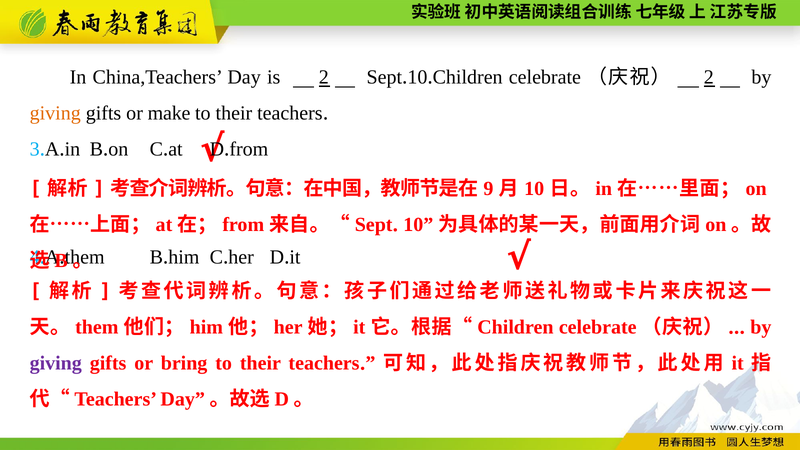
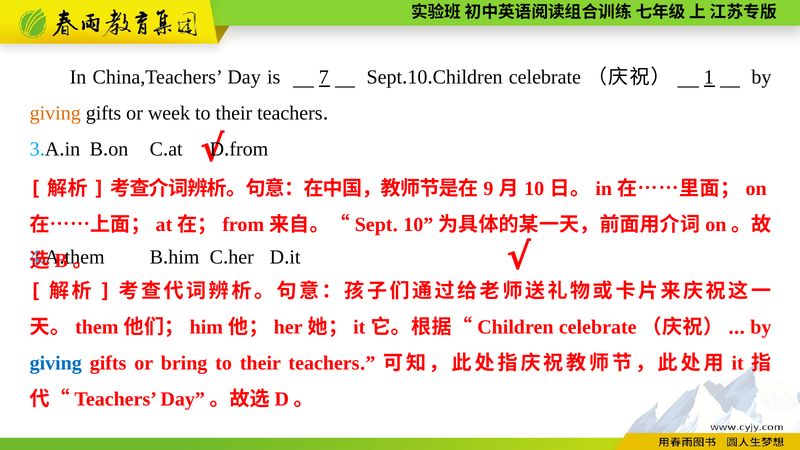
is 2: 2 -> 7
2 at (709, 77): 2 -> 1
make: make -> week
giving at (56, 363) colour: purple -> blue
